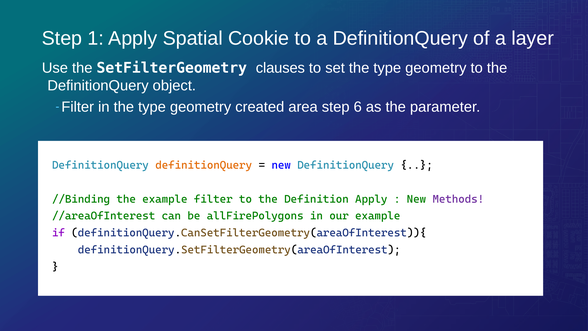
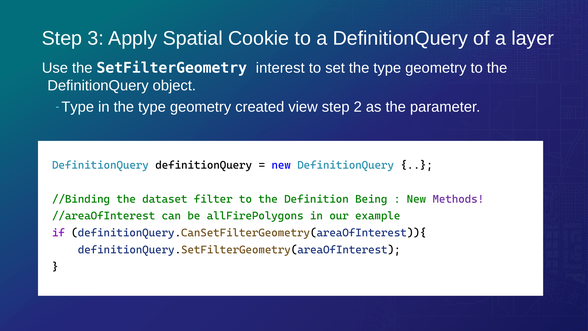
1: 1 -> 3
clauses: clauses -> interest
Filter at (78, 107): Filter -> Type
area: area -> view
6: 6 -> 2
definitionQuery at (204, 165) colour: orange -> black
the example: example -> dataset
Definition Apply: Apply -> Being
